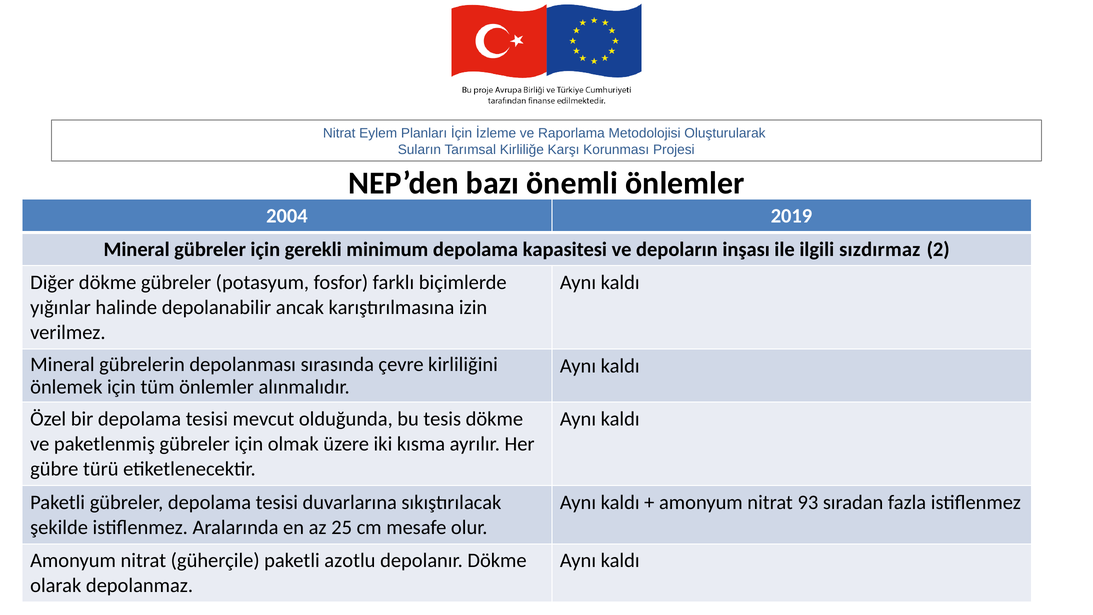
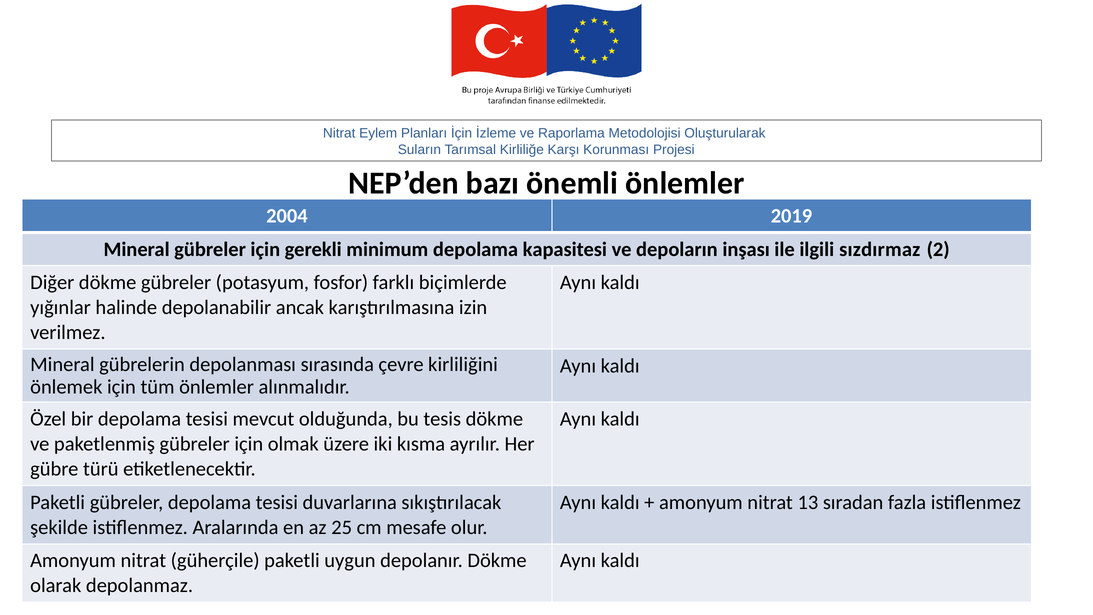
93: 93 -> 13
azotlu: azotlu -> uygun
